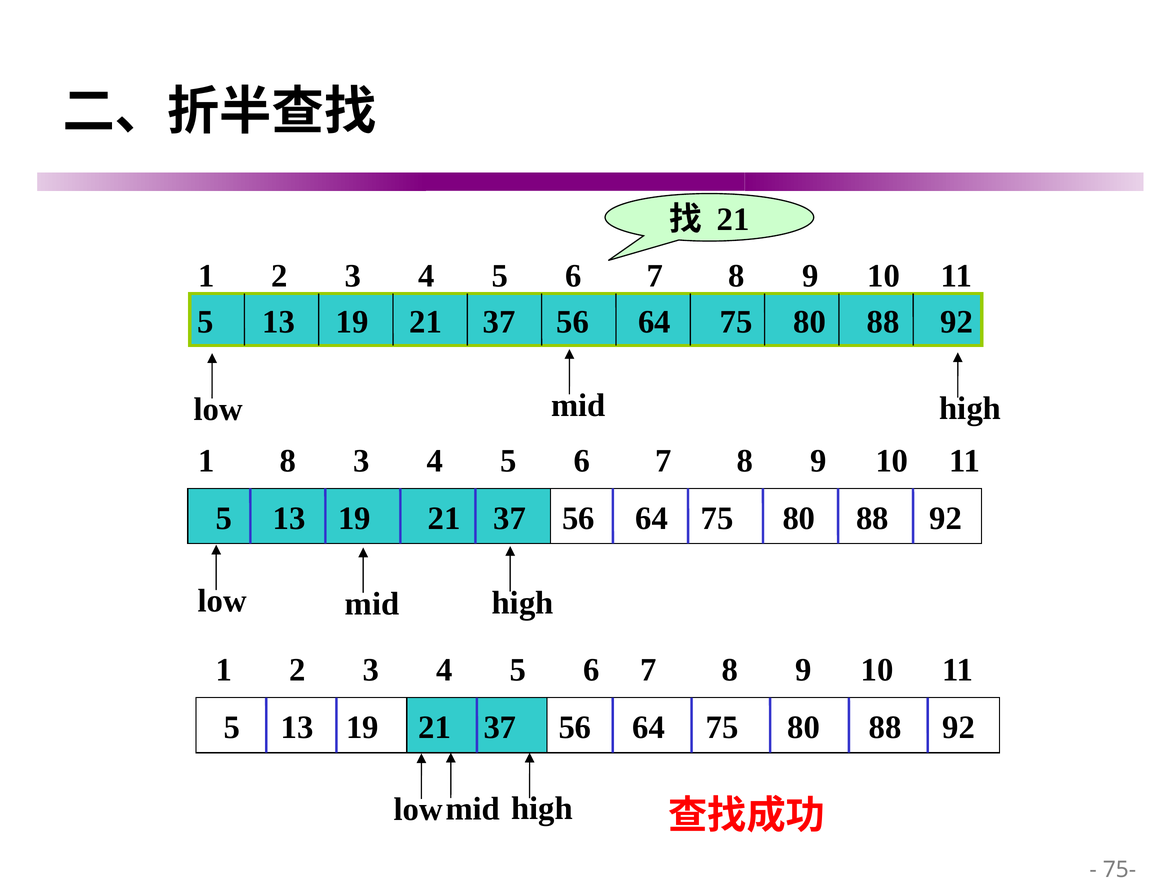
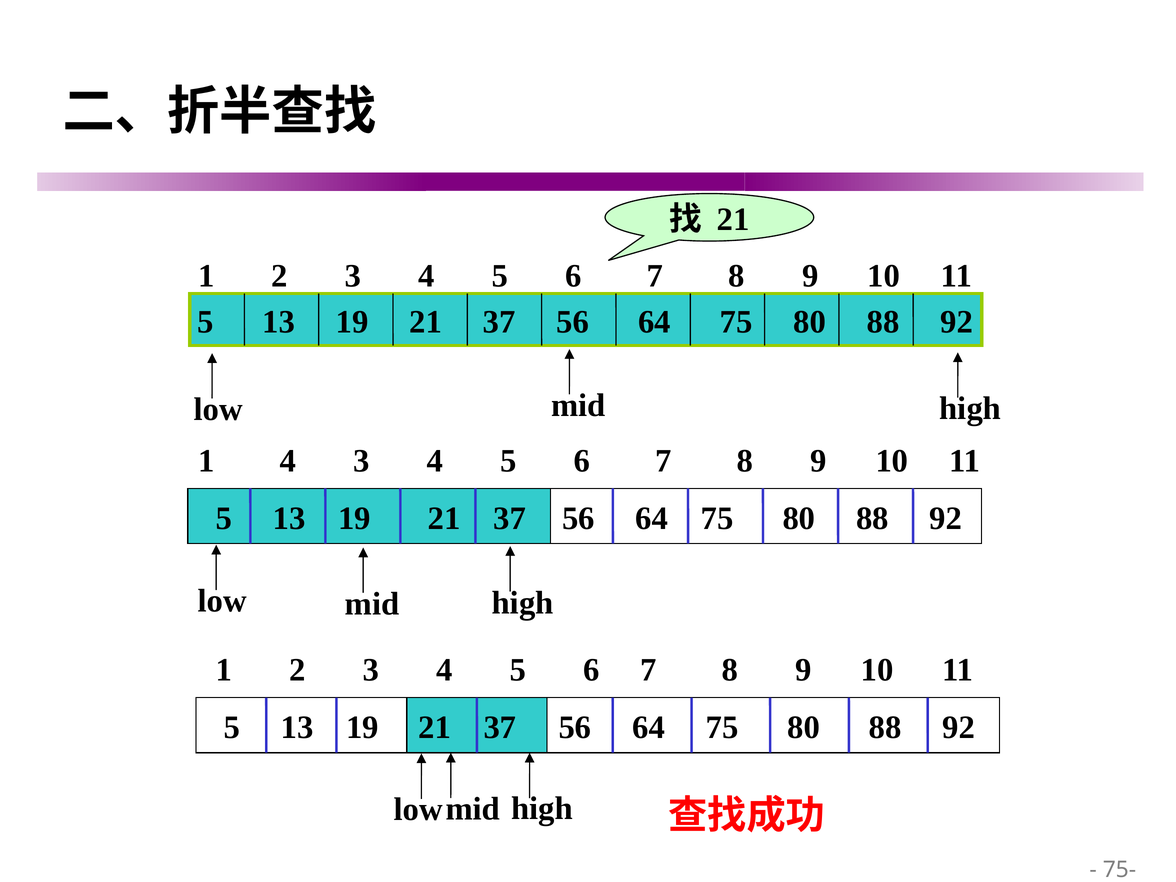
1 8: 8 -> 4
